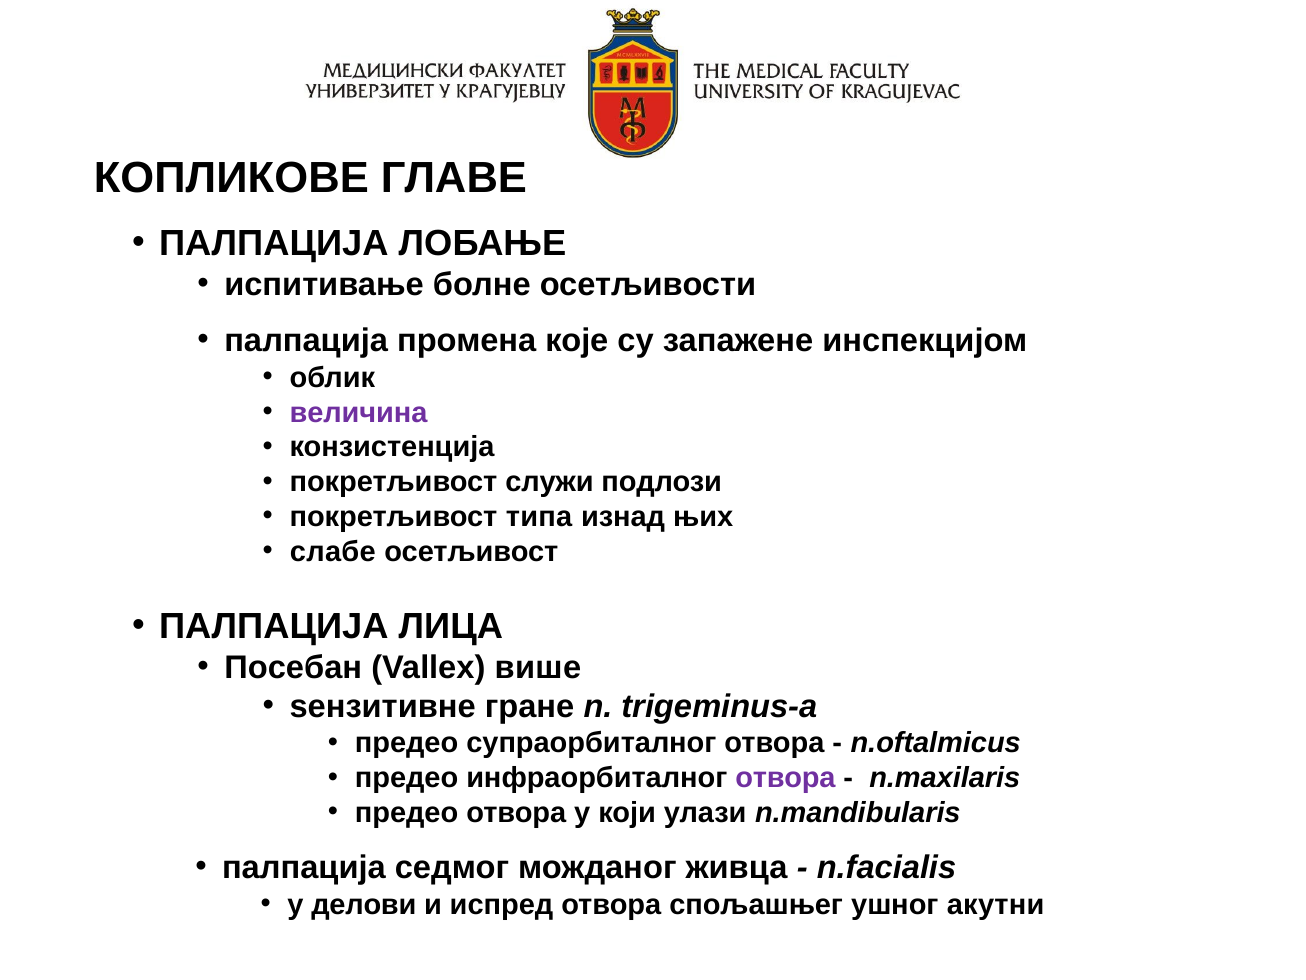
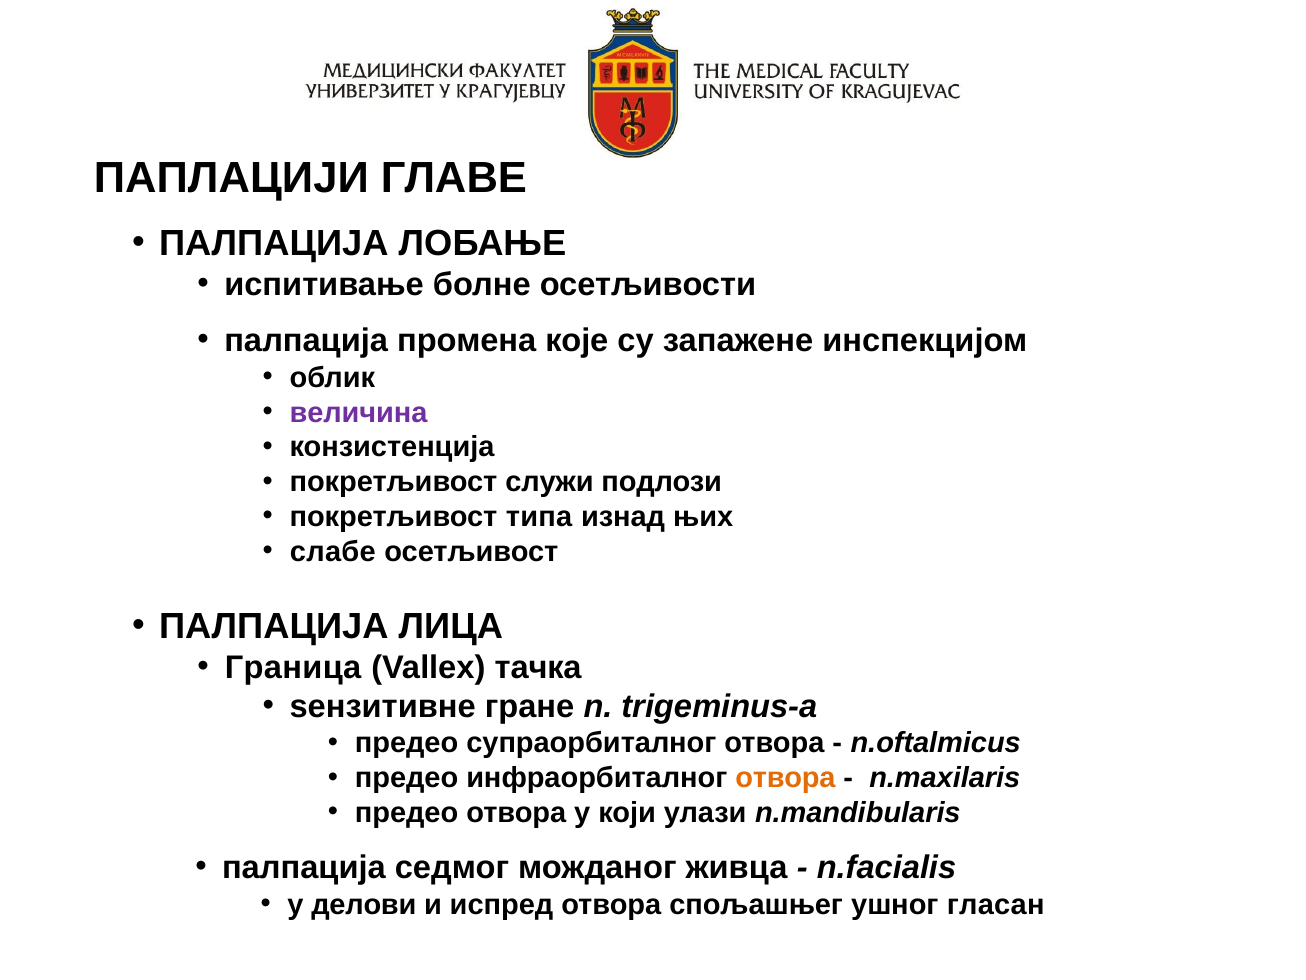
КОПЛИКОВЕ: КОПЛИКОВЕ -> ПАПЛАЦИЈИ
Посебан: Посебан -> Граница
више: више -> тачка
отвора at (785, 778) colour: purple -> orange
акутни: акутни -> гласан
